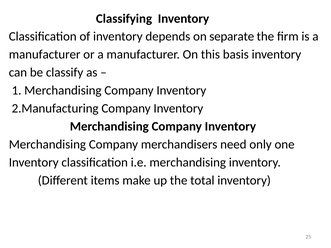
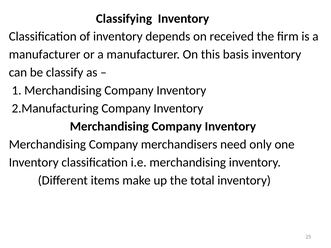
separate: separate -> received
